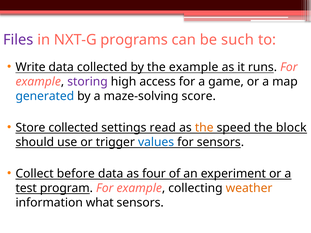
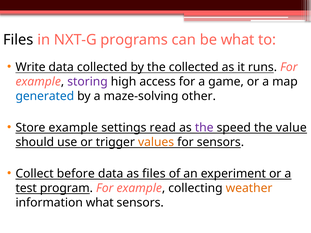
Files at (18, 40) colour: purple -> black
be such: such -> what
the example: example -> collected
score: score -> other
Store collected: collected -> example
the at (204, 128) colour: orange -> purple
block: block -> value
values colour: blue -> orange
as four: four -> files
